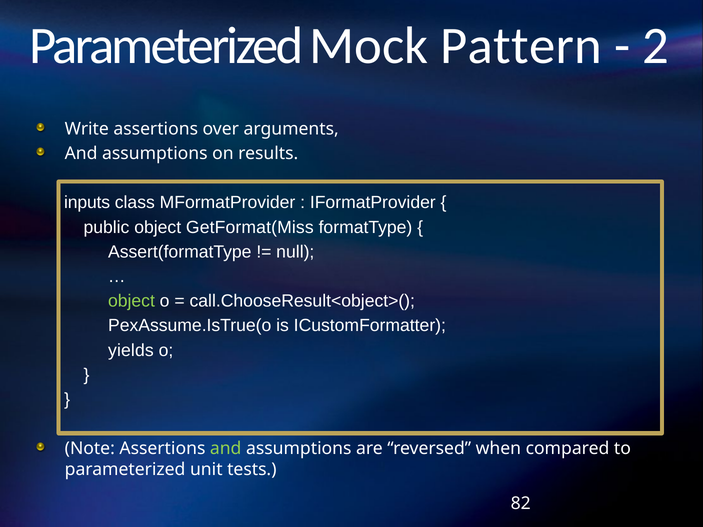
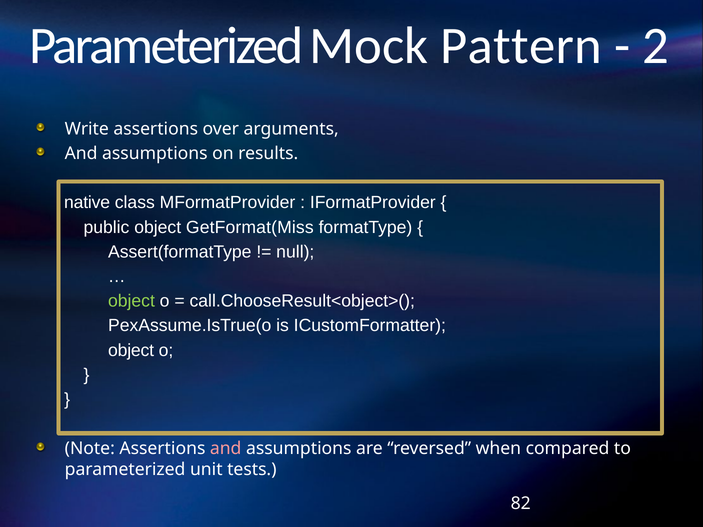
inputs: inputs -> native
yields at (131, 350): yields -> object
and at (226, 449) colour: light green -> pink
